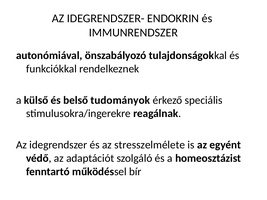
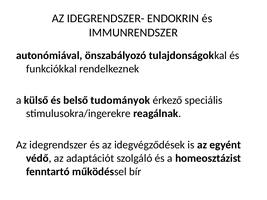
stresszelmélete: stresszelmélete -> idegvégződések
